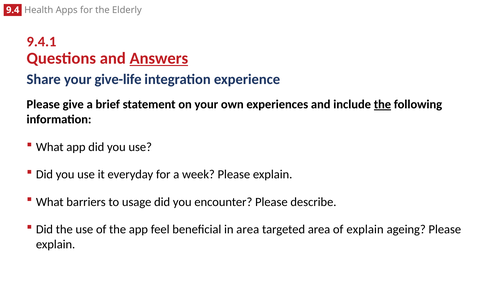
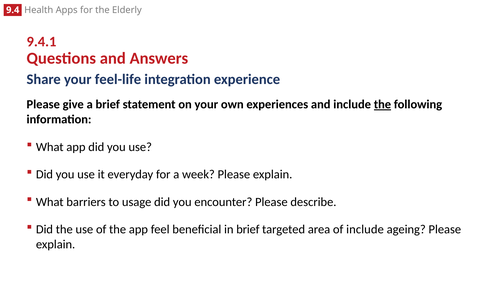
Answers underline: present -> none
give-life: give-life -> feel-life
in area: area -> brief
of explain: explain -> include
